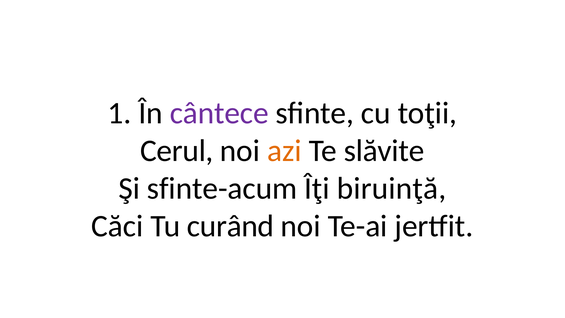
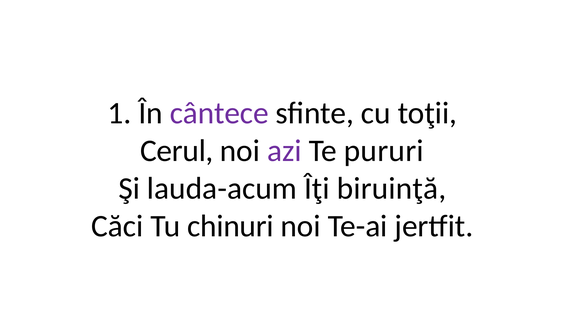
azi colour: orange -> purple
slăvite: slăvite -> pururi
sfinte-acum: sfinte-acum -> lauda-acum
curând: curând -> chinuri
